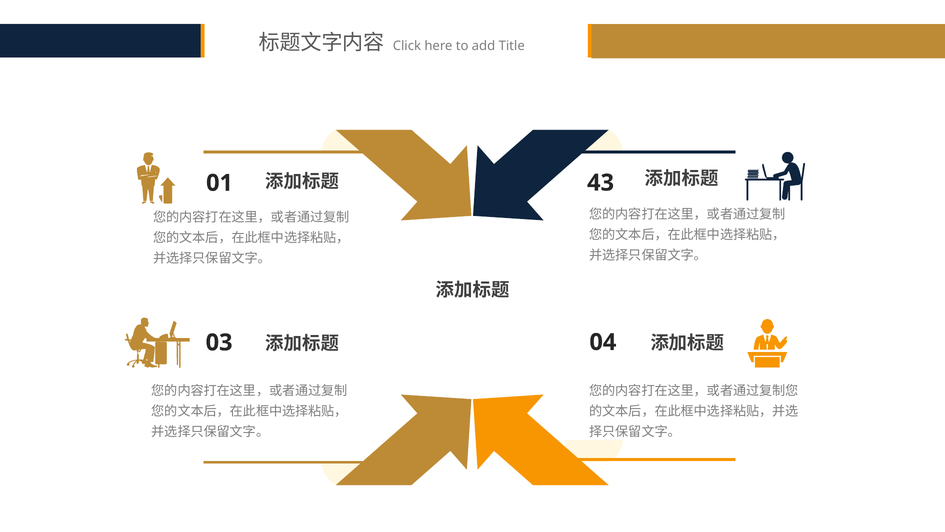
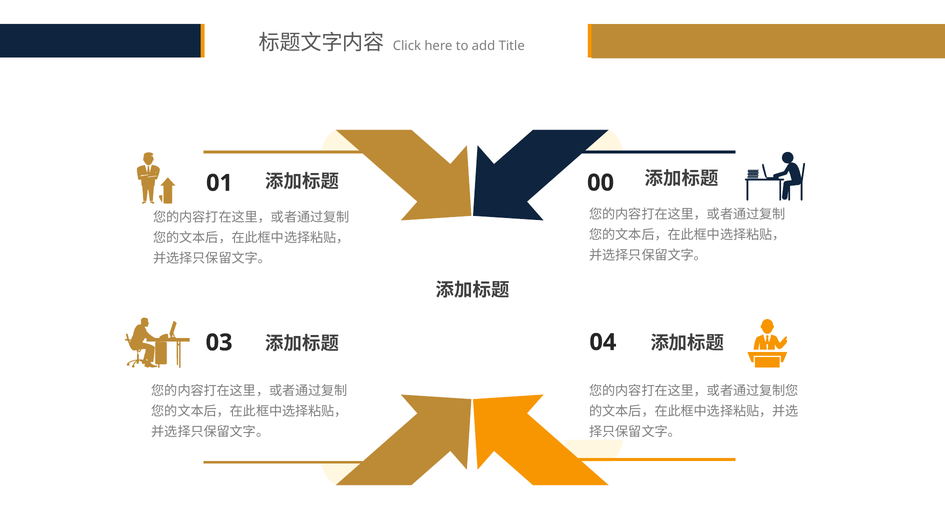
43: 43 -> 00
